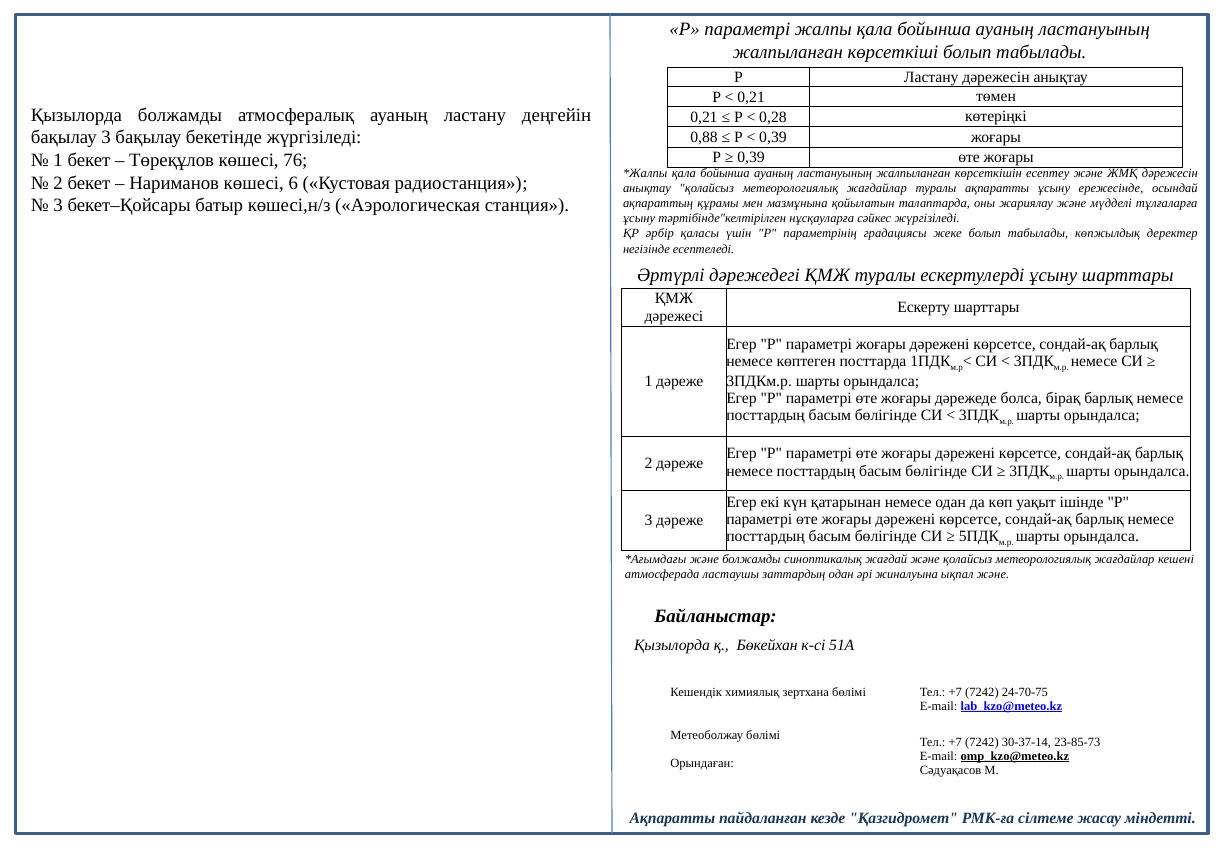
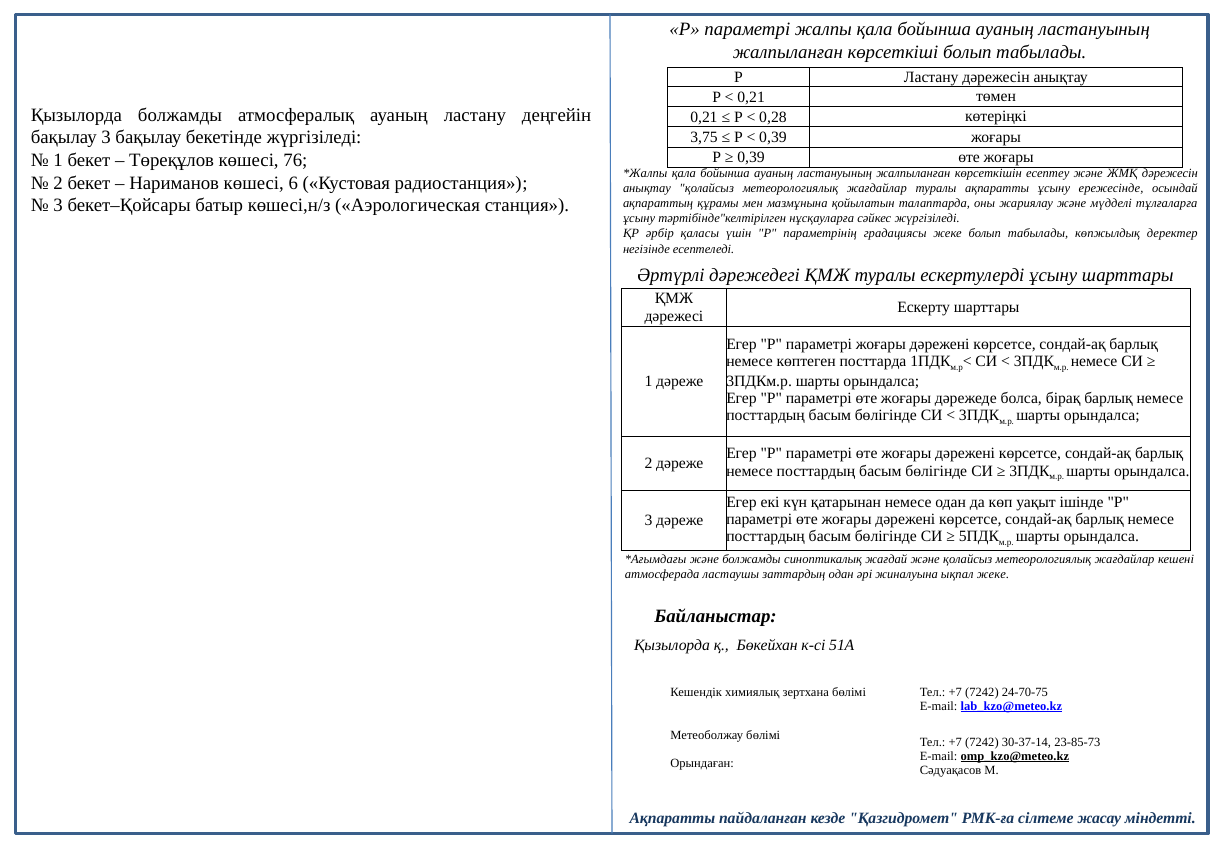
0,88: 0,88 -> 3,75
ықпал және: және -> жеке
